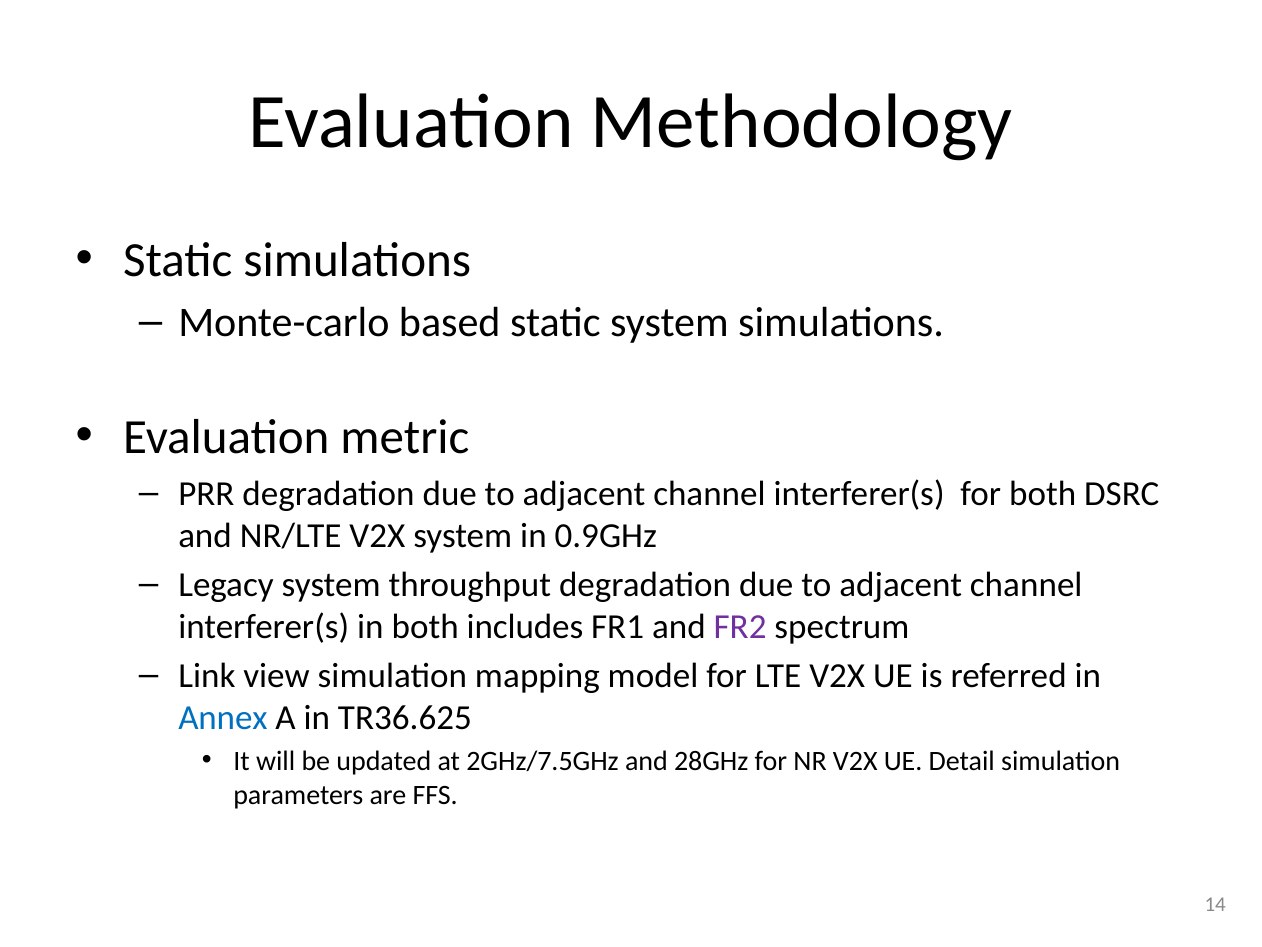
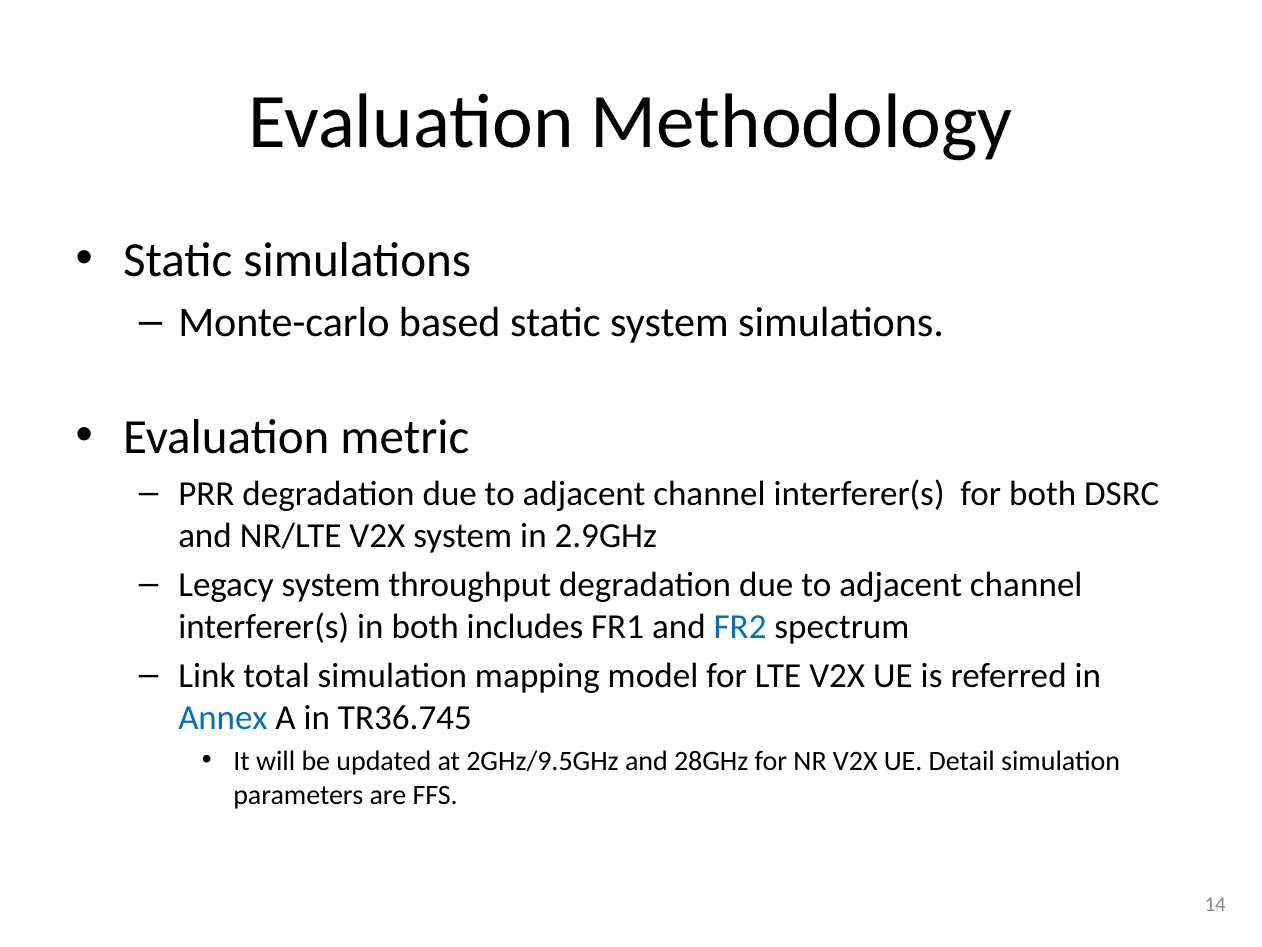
0.9GHz: 0.9GHz -> 2.9GHz
FR2 colour: purple -> blue
view: view -> total
TR36.625: TR36.625 -> TR36.745
2GHz/7.5GHz: 2GHz/7.5GHz -> 2GHz/9.5GHz
